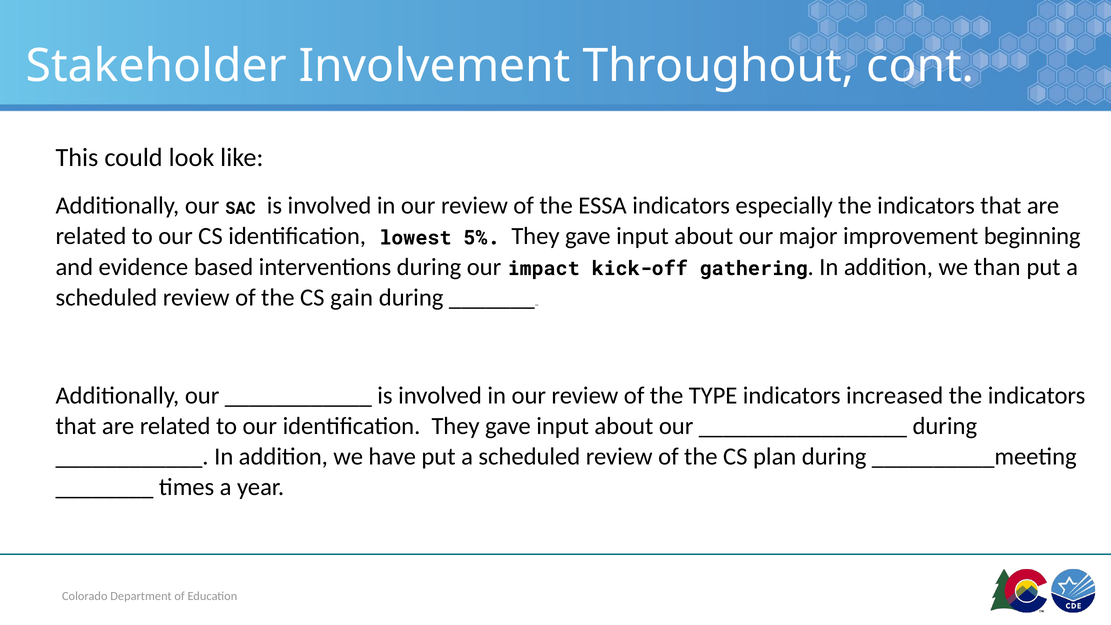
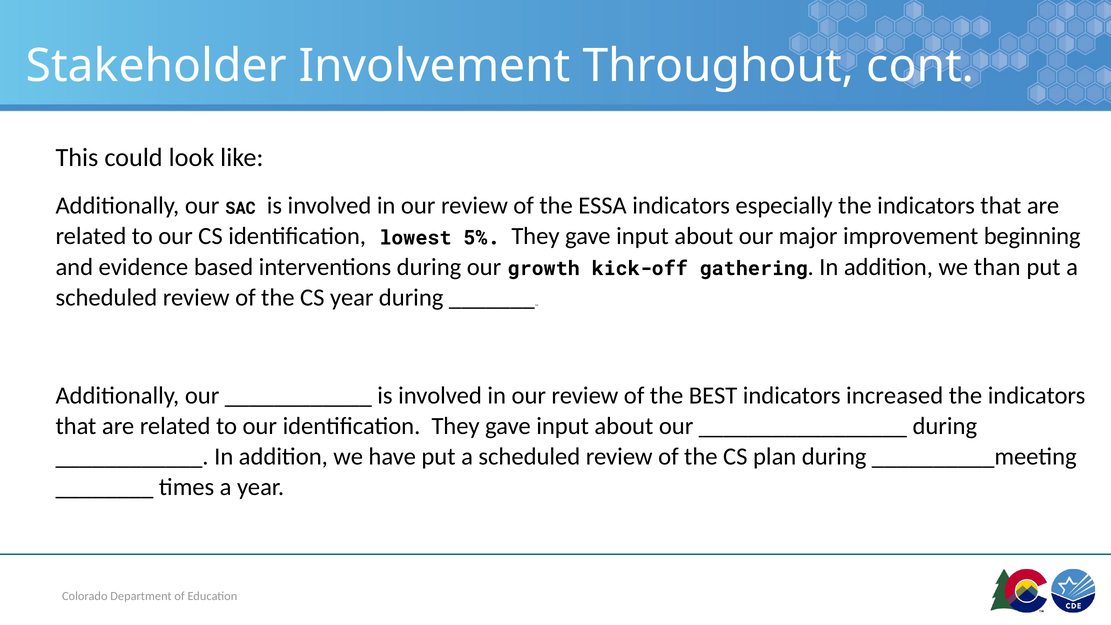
impact: impact -> growth
CS gain: gain -> year
TYPE: TYPE -> BEST
